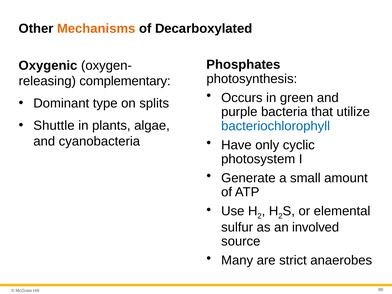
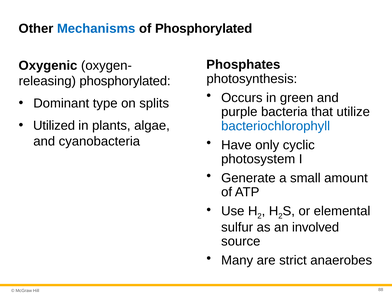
Mechanisms colour: orange -> blue
of Decarboxylated: Decarboxylated -> Phosphorylated
complementary at (125, 81): complementary -> phosphorylated
Shuttle: Shuttle -> Utilized
